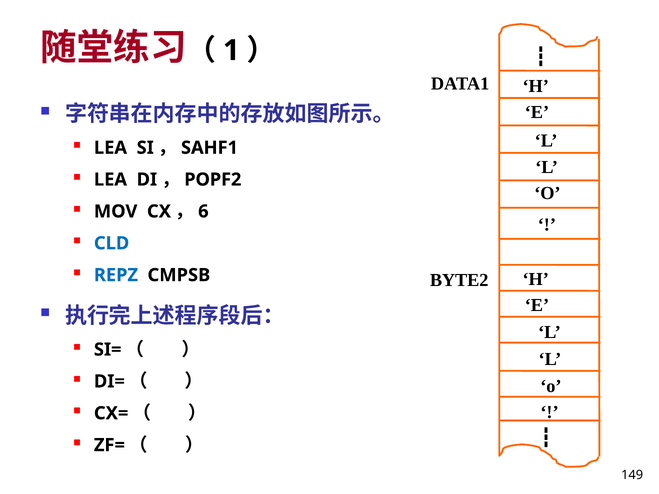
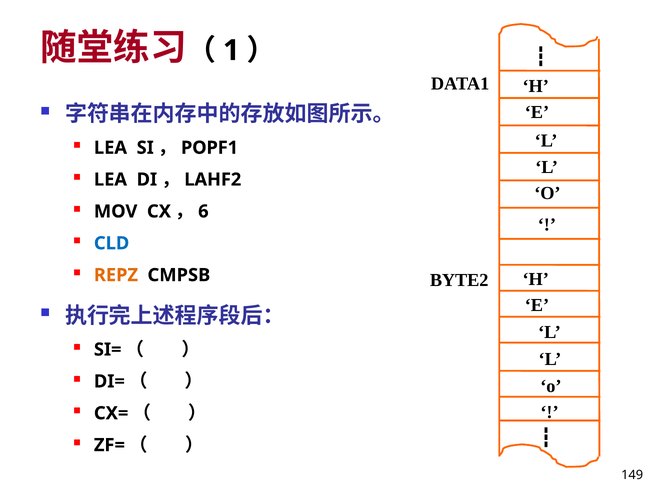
SAHF1: SAHF1 -> POPF1
POPF2: POPF2 -> LAHF2
REPZ colour: blue -> orange
